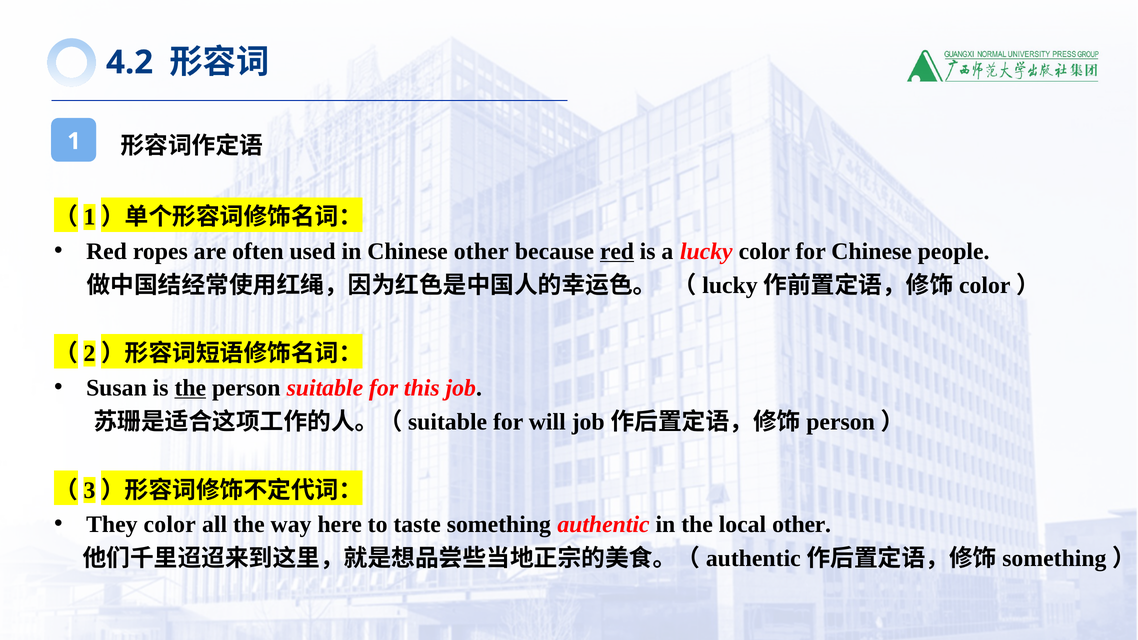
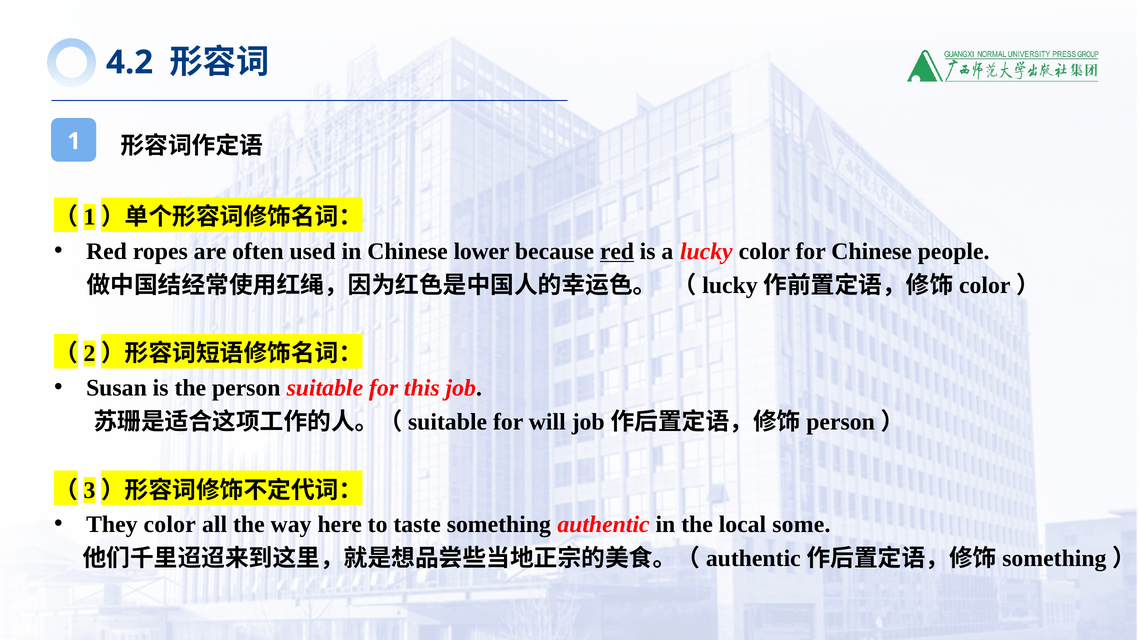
Chinese other: other -> lower
the at (190, 388) underline: present -> none
local other: other -> some
